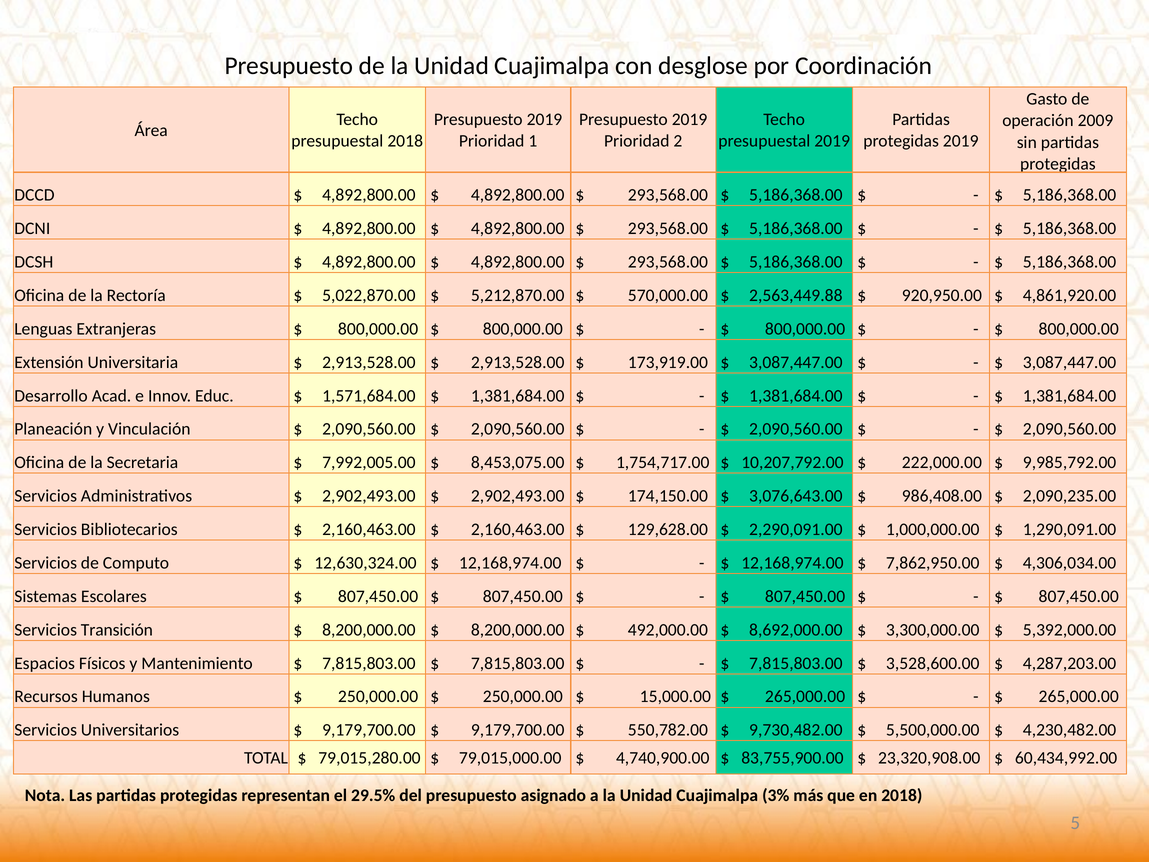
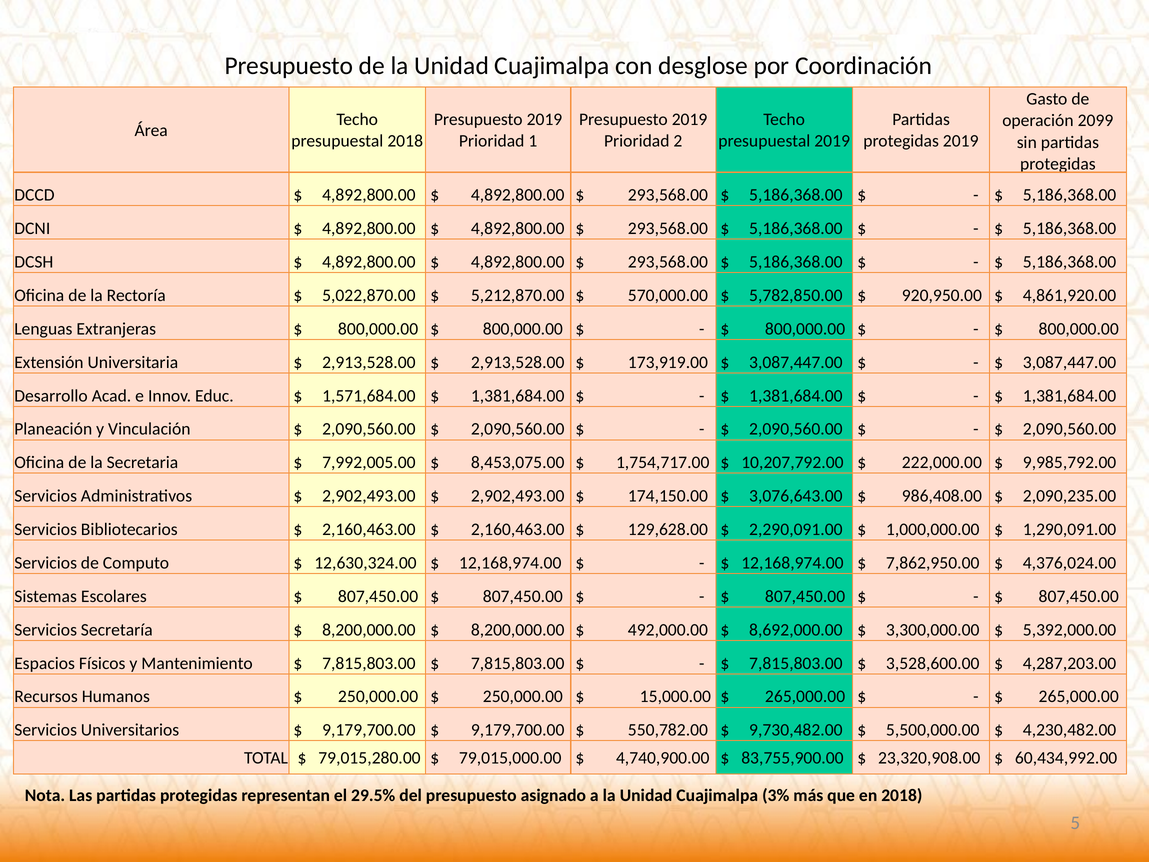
2009: 2009 -> 2099
2,563,449.88: 2,563,449.88 -> 5,782,850.00
4,306,034.00: 4,306,034.00 -> 4,376,024.00
Transición: Transición -> Secretaría
